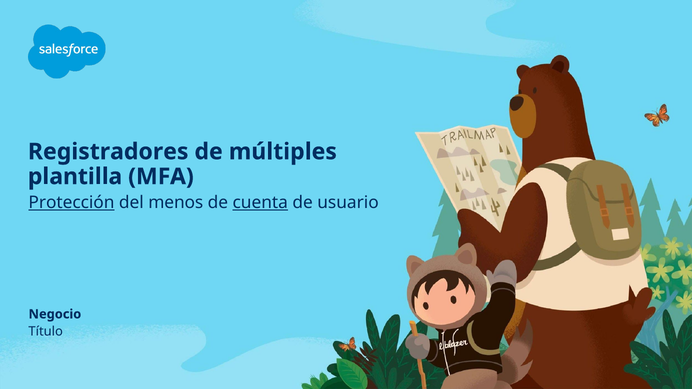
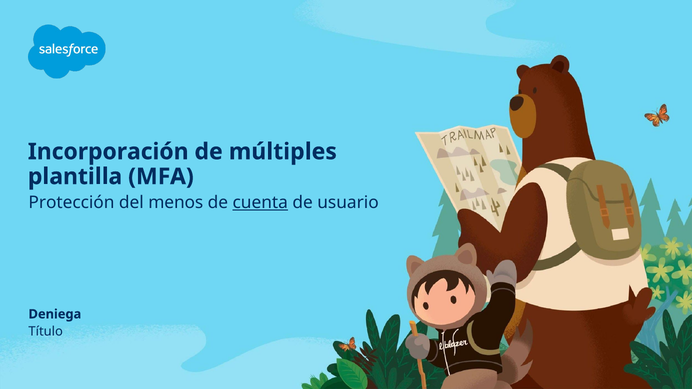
Registradores: Registradores -> Incorporación
Protección underline: present -> none
Negocio: Negocio -> Deniega
